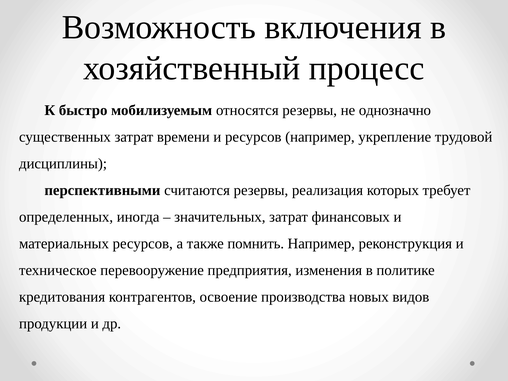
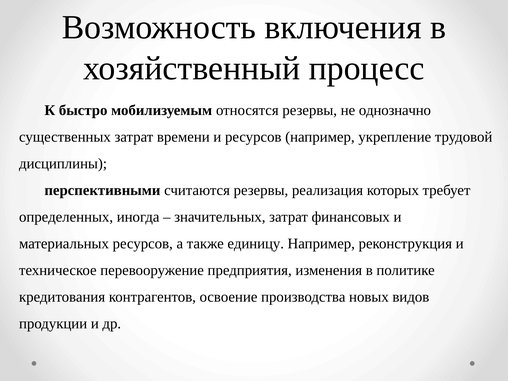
помнить: помнить -> единицу
